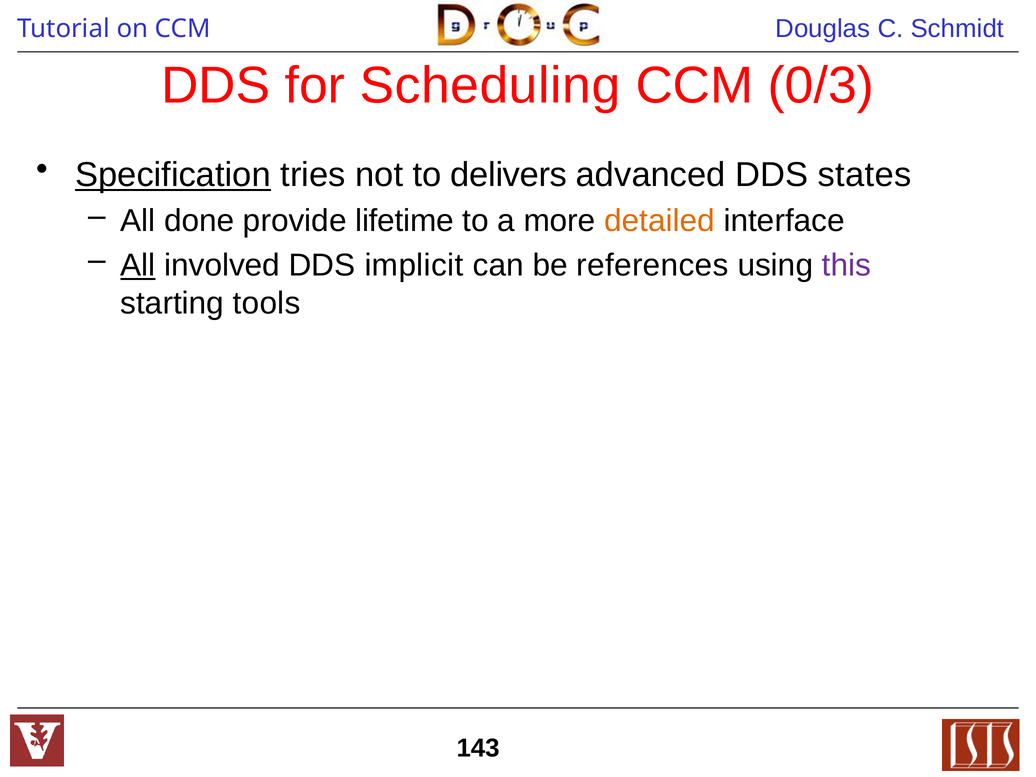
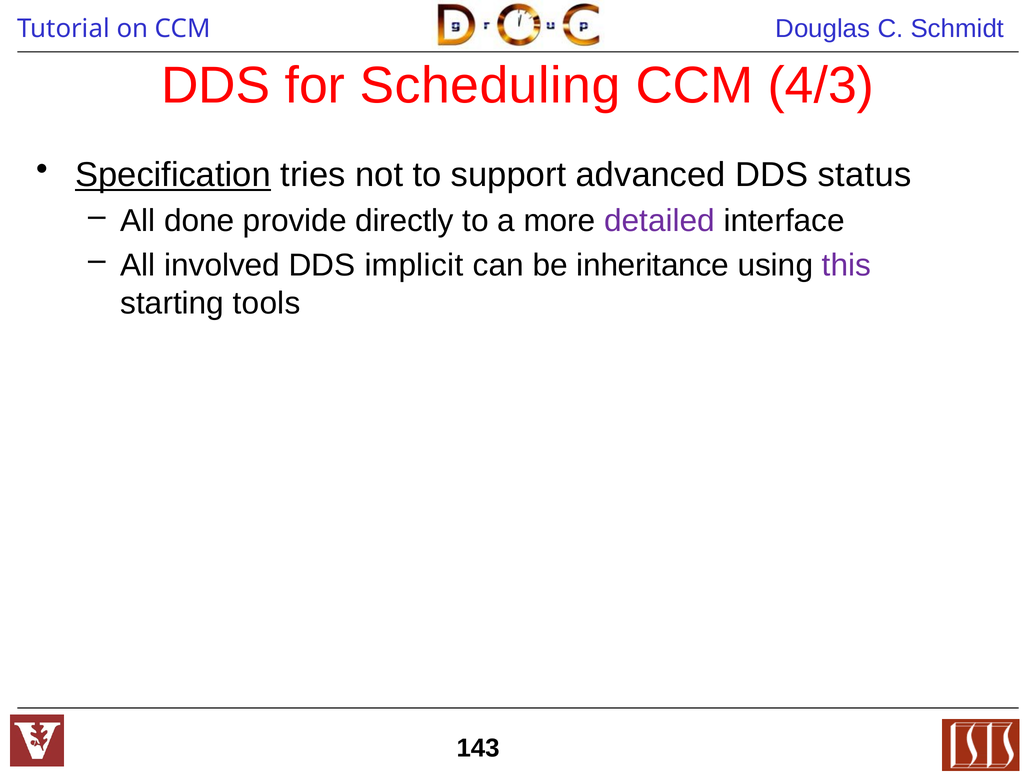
0/3: 0/3 -> 4/3
delivers: delivers -> support
states: states -> status
lifetime: lifetime -> directly
detailed colour: orange -> purple
All at (138, 265) underline: present -> none
references: references -> inheritance
